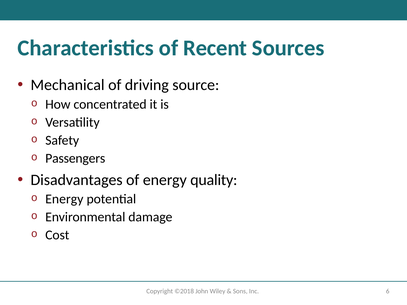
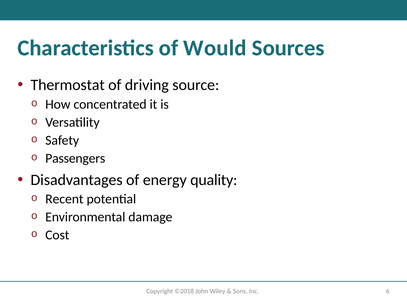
Recent: Recent -> Would
Mechanical: Mechanical -> Thermostat
Energy at (64, 199): Energy -> Recent
